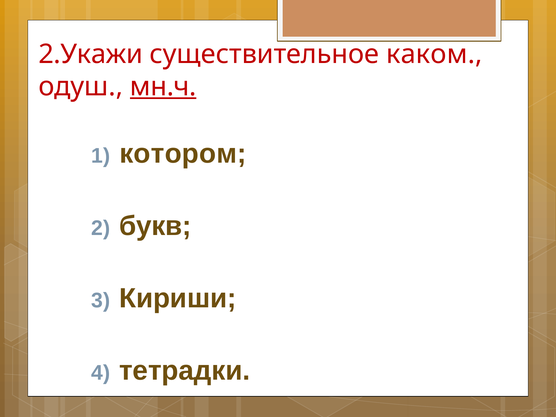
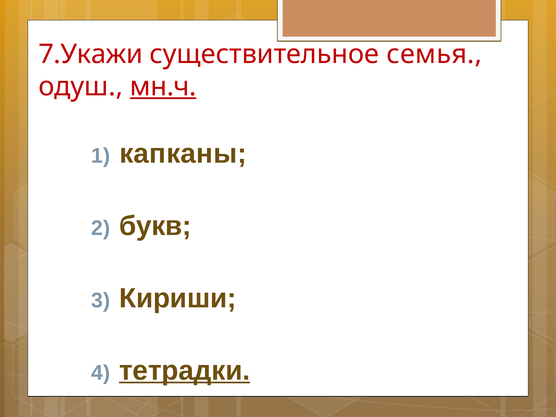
2.Укажи: 2.Укажи -> 7.Укажи
каком: каком -> семья
котором: котором -> капканы
тетрадки underline: none -> present
